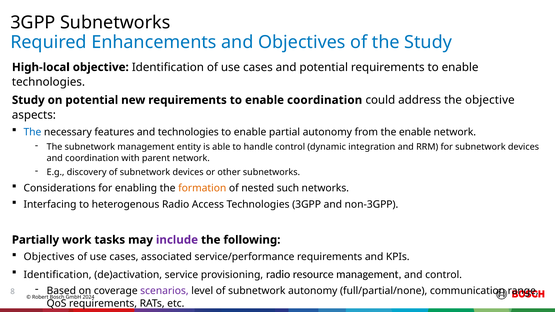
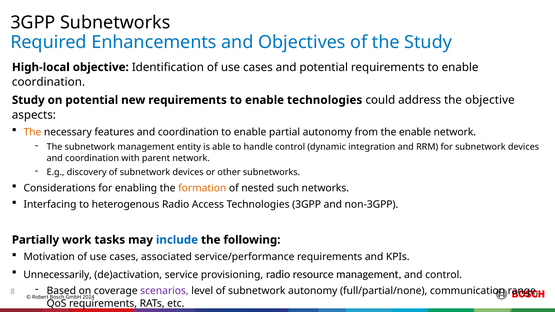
technologies at (48, 82): technologies -> coordination
enable coordination: coordination -> technologies
The at (32, 132) colour: blue -> orange
features and technologies: technologies -> coordination
include colour: purple -> blue
Objectives at (49, 257): Objectives -> Motivation
Identification at (58, 275): Identification -> Unnecessarily
